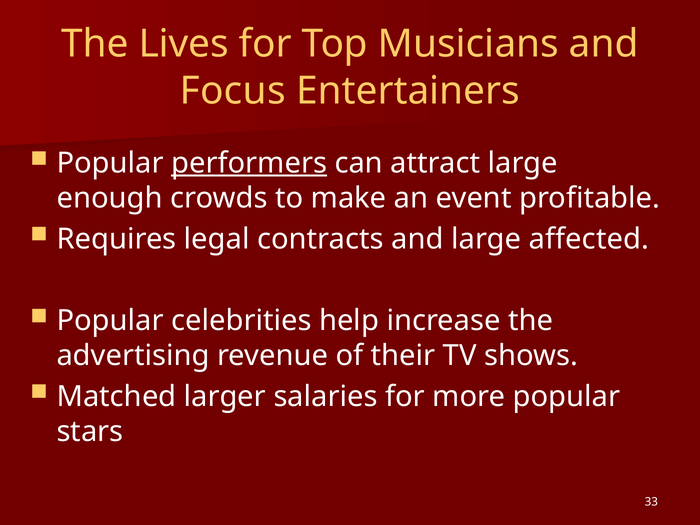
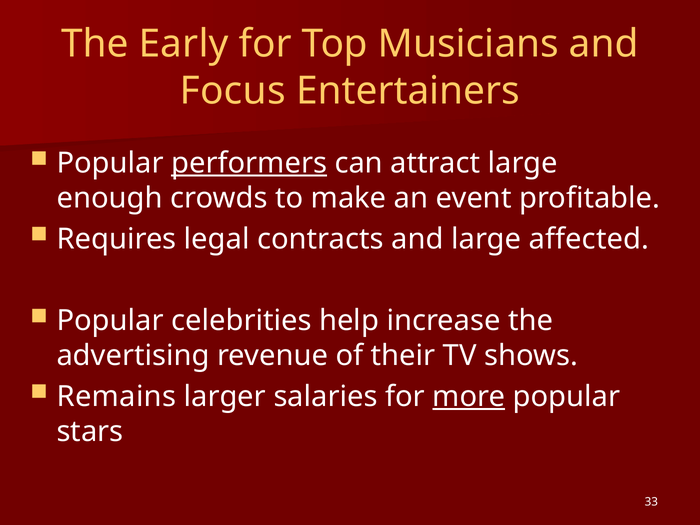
Lives: Lives -> Early
Matched: Matched -> Remains
more underline: none -> present
